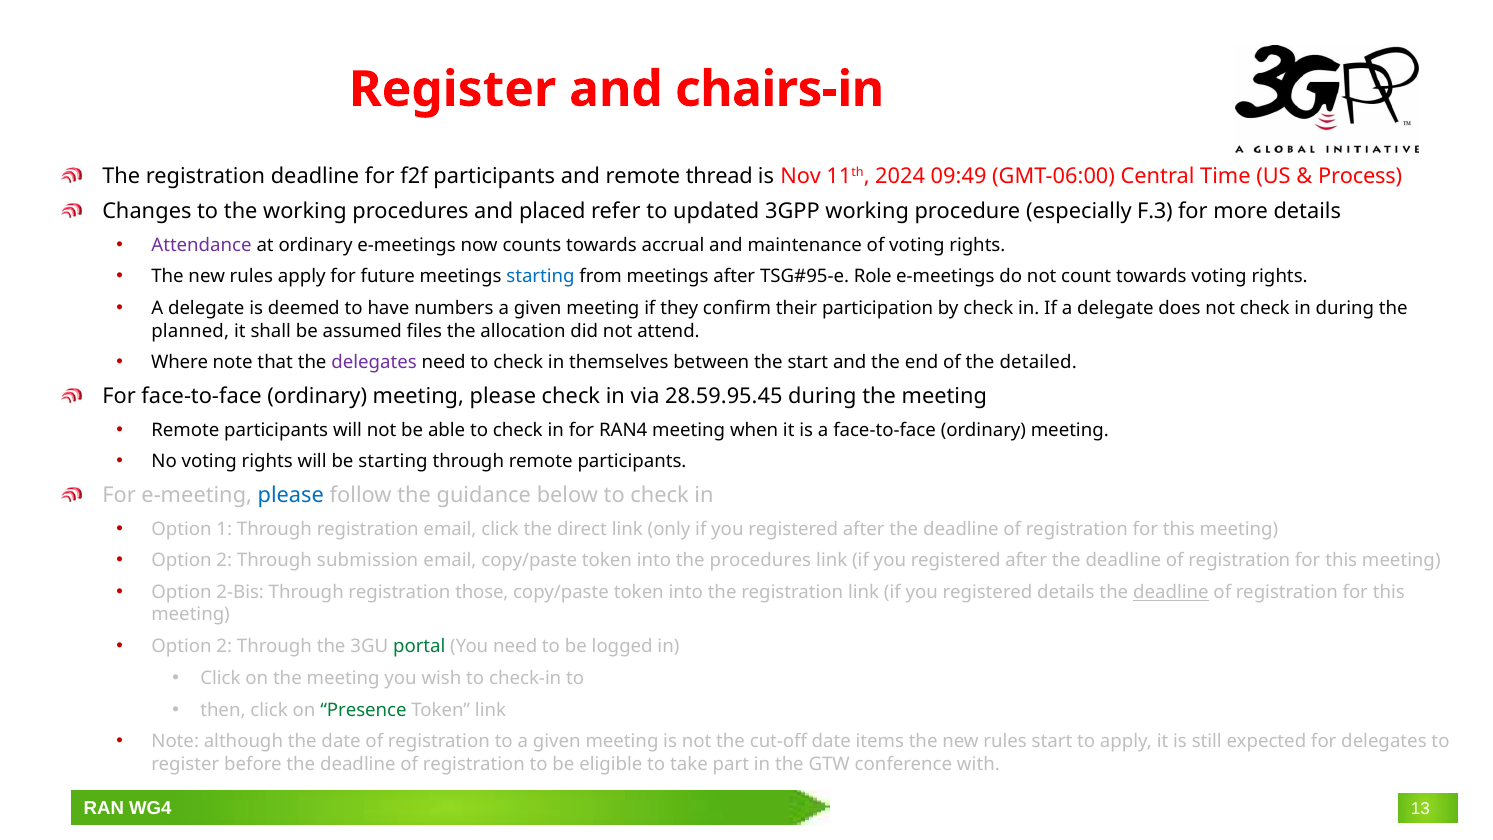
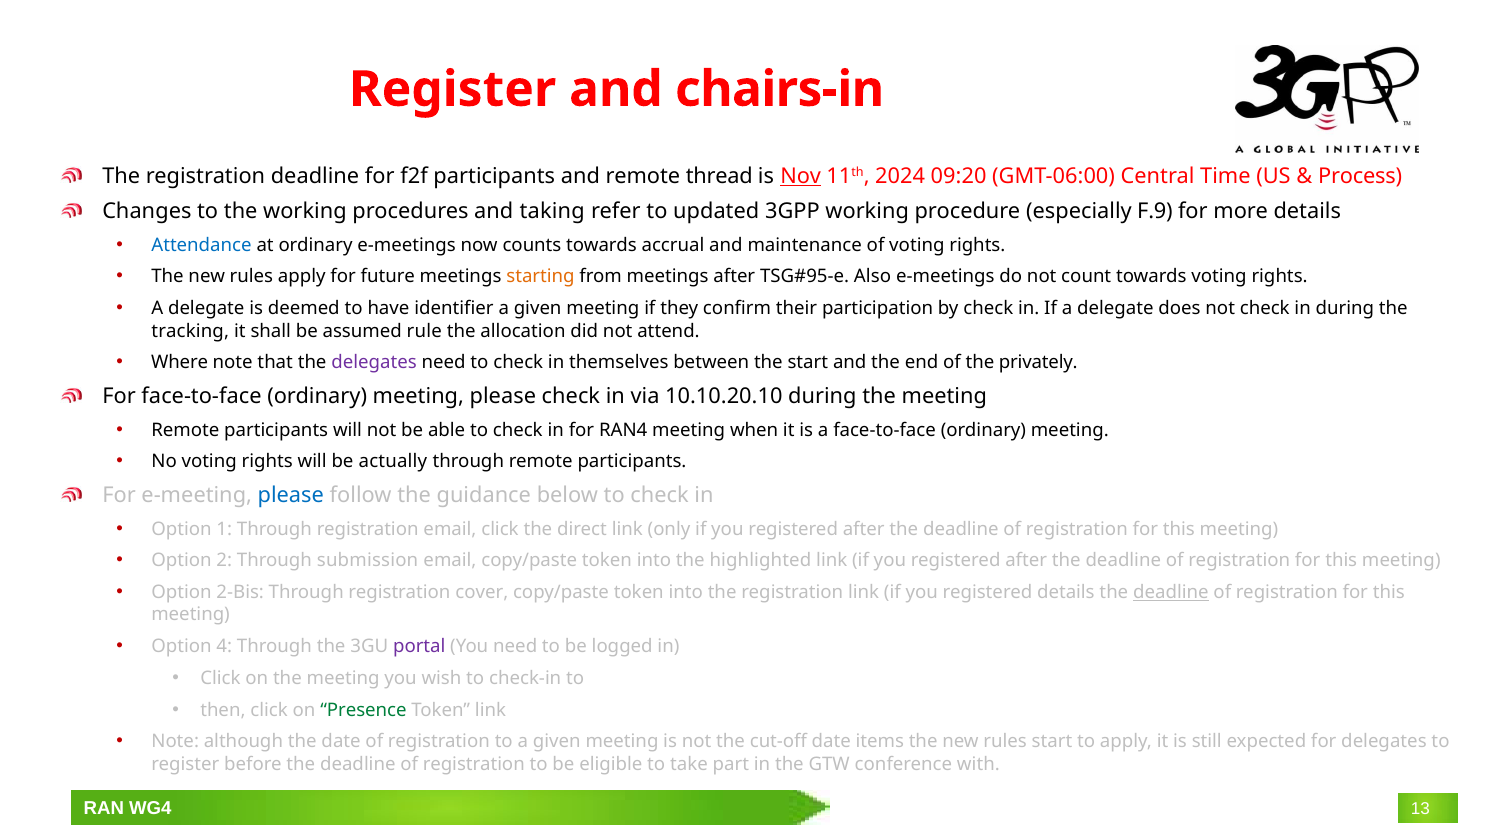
Nov underline: none -> present
09:49: 09:49 -> 09:20
placed: placed -> taking
F.3: F.3 -> F.9
Attendance colour: purple -> blue
starting at (541, 277) colour: blue -> orange
Role: Role -> Also
numbers: numbers -> identifier
planned: planned -> tracking
files: files -> rule
detailed: detailed -> privately
28.59.95.45: 28.59.95.45 -> 10.10.20.10
be starting: starting -> actually
the procedures: procedures -> highlighted
those: those -> cover
2 at (224, 646): 2 -> 4
portal colour: green -> purple
